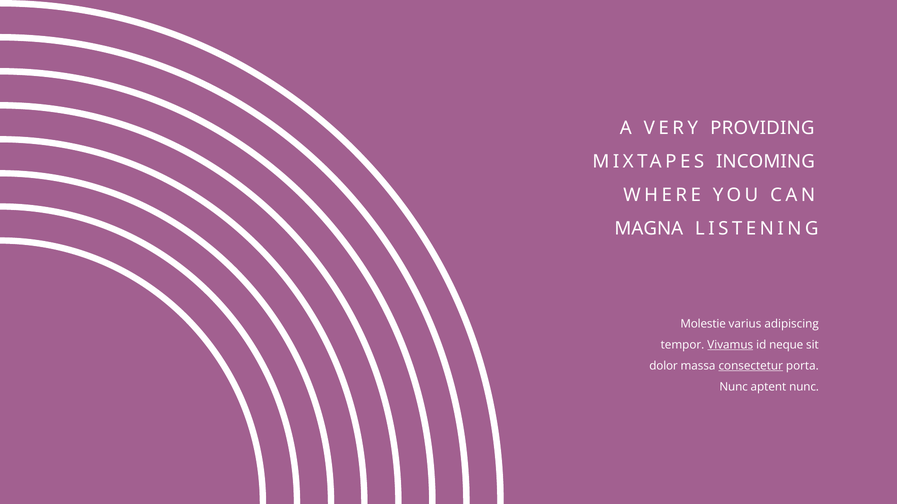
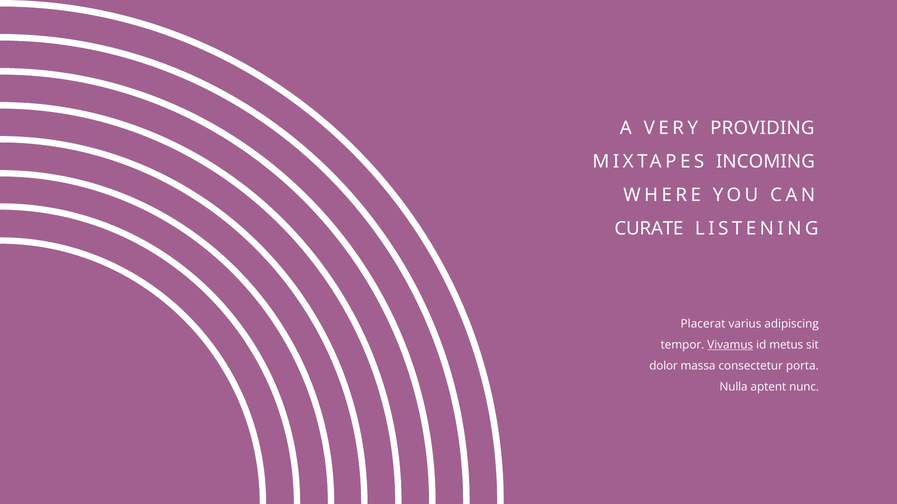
MAGNA: MAGNA -> CURATE
Molestie: Molestie -> Placerat
neque: neque -> metus
consectetur underline: present -> none
Nunc at (734, 387): Nunc -> Nulla
